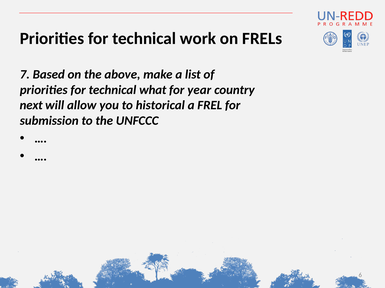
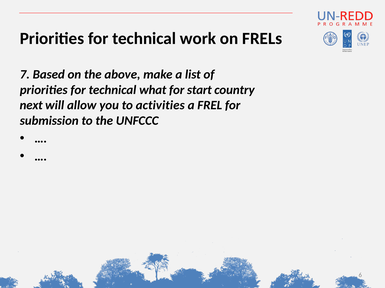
year: year -> start
historical: historical -> activities
